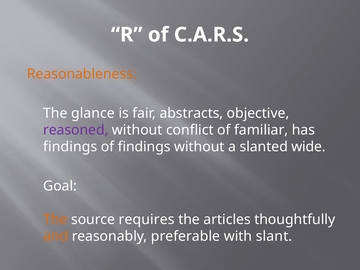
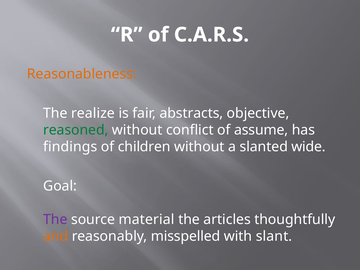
glance: glance -> realize
reasoned colour: purple -> green
familiar: familiar -> assume
of findings: findings -> children
The at (55, 219) colour: orange -> purple
requires: requires -> material
preferable: preferable -> misspelled
